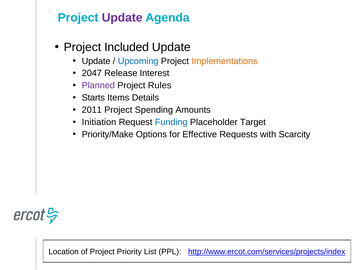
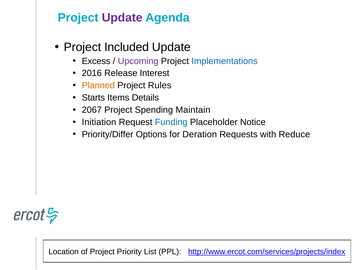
Update at (96, 61): Update -> Excess
Upcoming colour: blue -> purple
Implementations colour: orange -> blue
2047: 2047 -> 2016
Planned colour: purple -> orange
2011: 2011 -> 2067
Amounts: Amounts -> Maintain
Target: Target -> Notice
Priority/Make: Priority/Make -> Priority/Differ
Effective: Effective -> Deration
Scarcity: Scarcity -> Reduce
